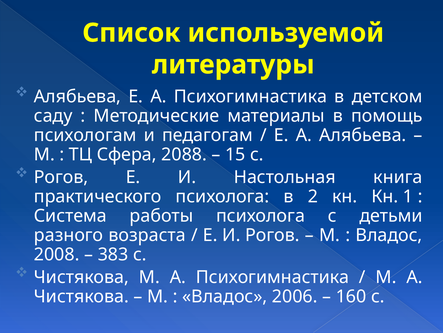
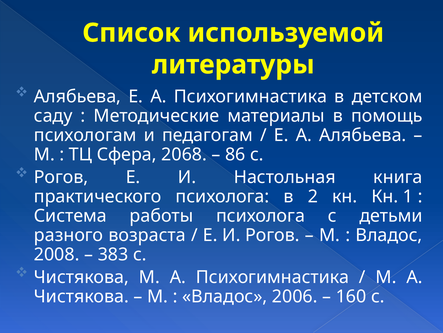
2088: 2088 -> 2068
15: 15 -> 86
